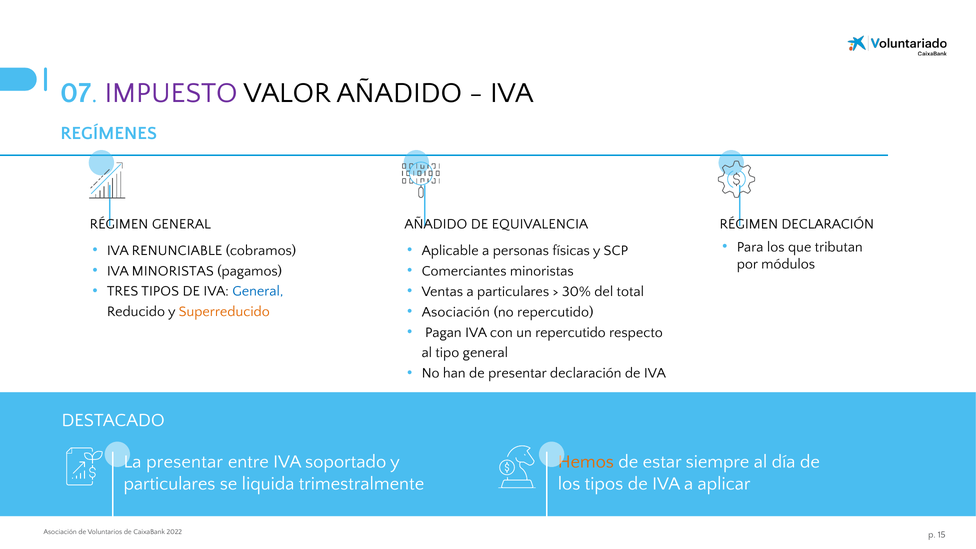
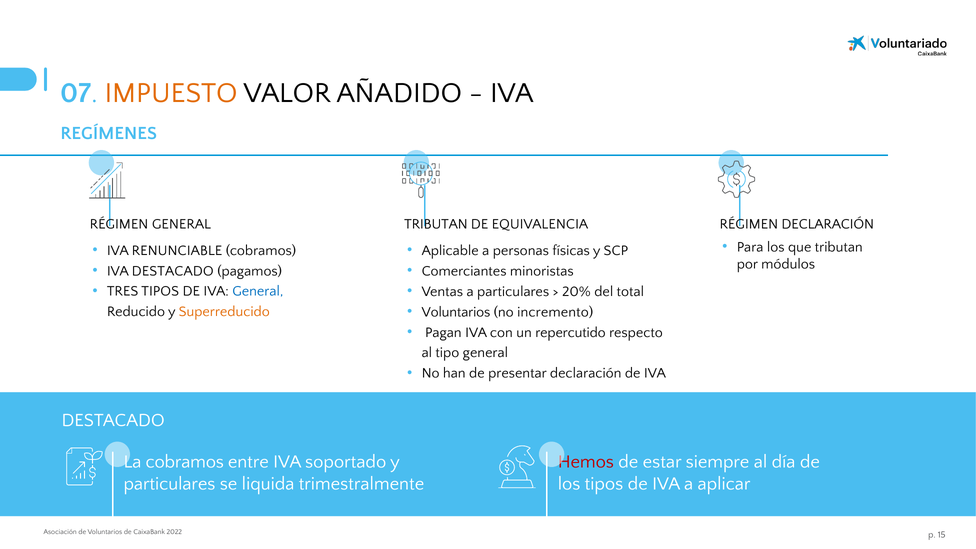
IMPUESTO colour: purple -> orange
AÑADIDO at (436, 224): AÑADIDO -> TRIBUTAN
IVA MINORISTAS: MINORISTAS -> DESTACADO
30%: 30% -> 20%
Asociación at (456, 312): Asociación -> Voluntarios
no repercutido: repercutido -> incremento
presentar at (185, 462): presentar -> cobramos
Hemos colour: orange -> red
